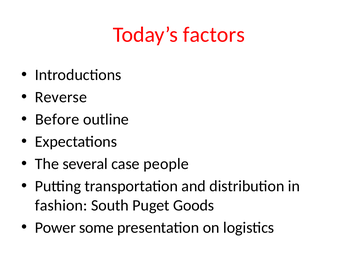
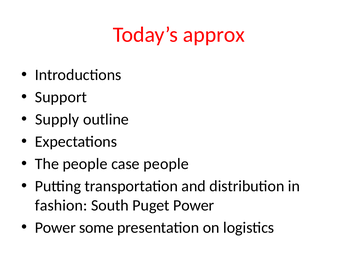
factors: factors -> approx
Reverse: Reverse -> Support
Before: Before -> Supply
The several: several -> people
Puget Goods: Goods -> Power
